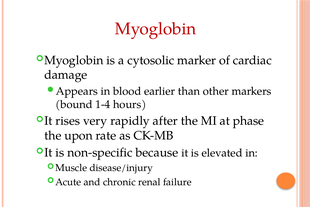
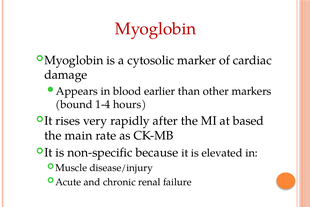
phase: phase -> based
upon: upon -> main
